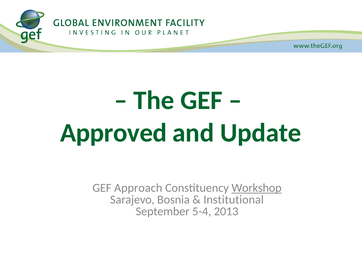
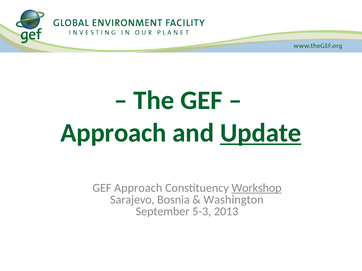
Approved at (114, 133): Approved -> Approach
Update underline: none -> present
Institutional: Institutional -> Washington
5-4: 5-4 -> 5-3
